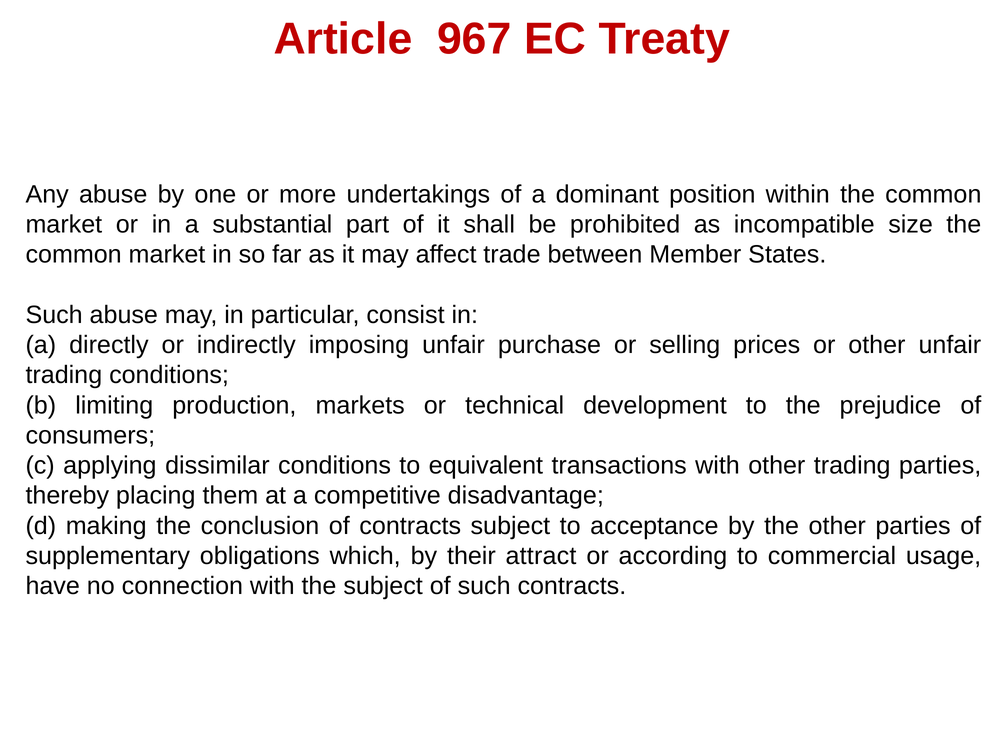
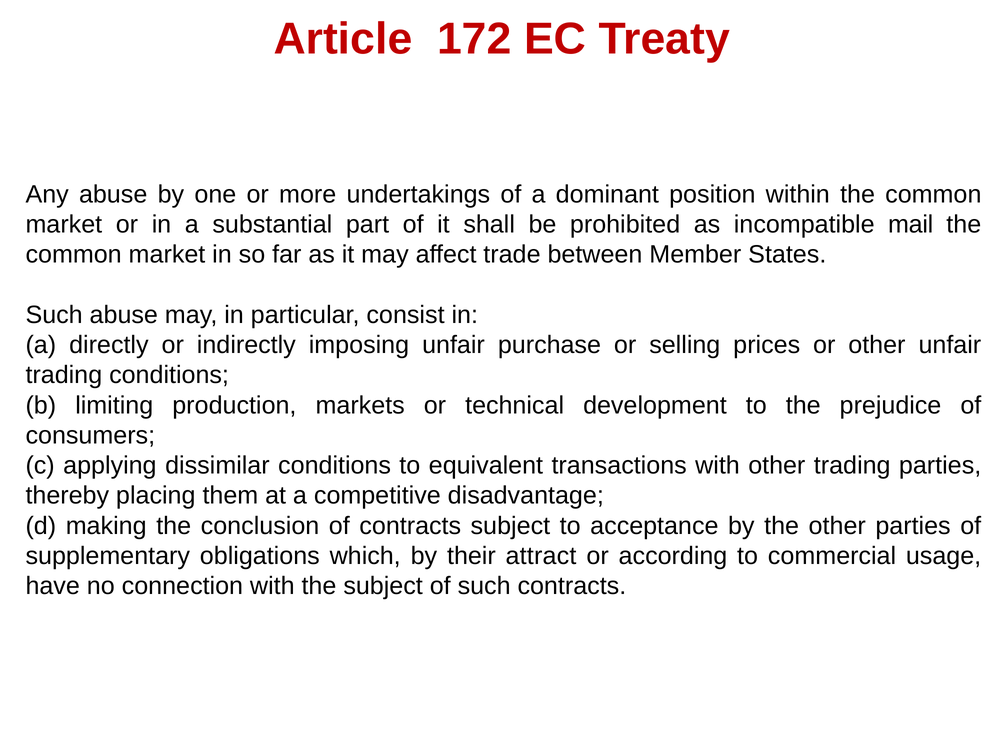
967: 967 -> 172
size: size -> mail
